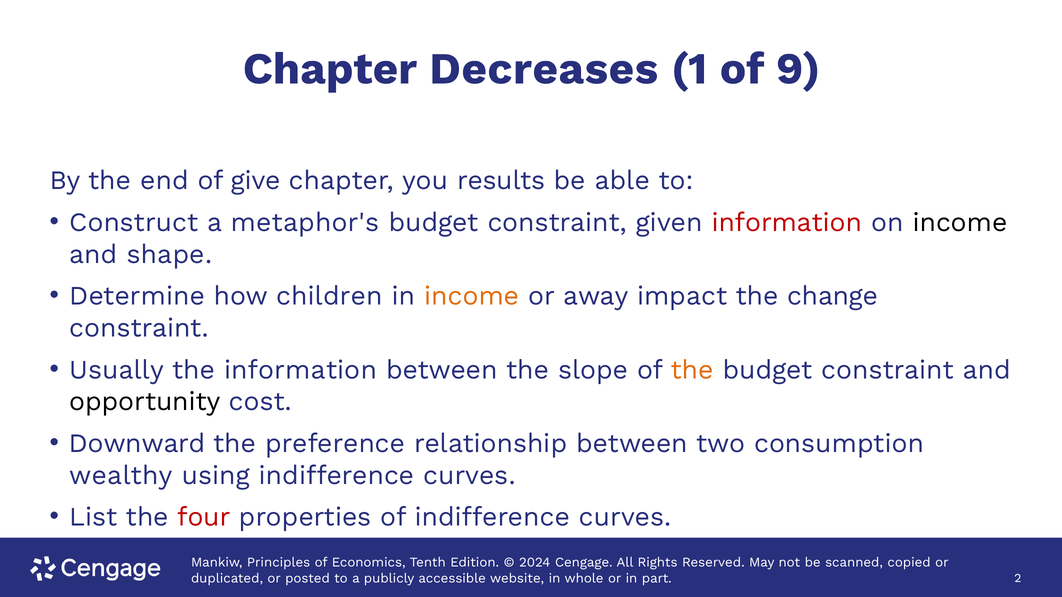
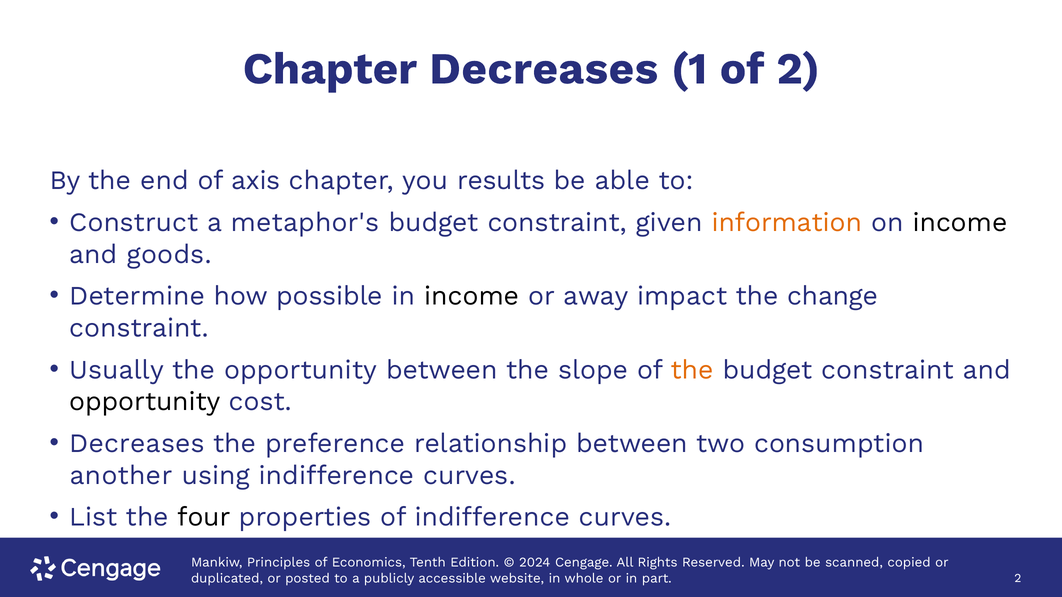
of 9: 9 -> 2
give: give -> axis
information at (787, 223) colour: red -> orange
shape: shape -> goods
children: children -> possible
income at (472, 296) colour: orange -> black
the information: information -> opportunity
Downward at (137, 444): Downward -> Decreases
wealthy: wealthy -> another
four colour: red -> black
